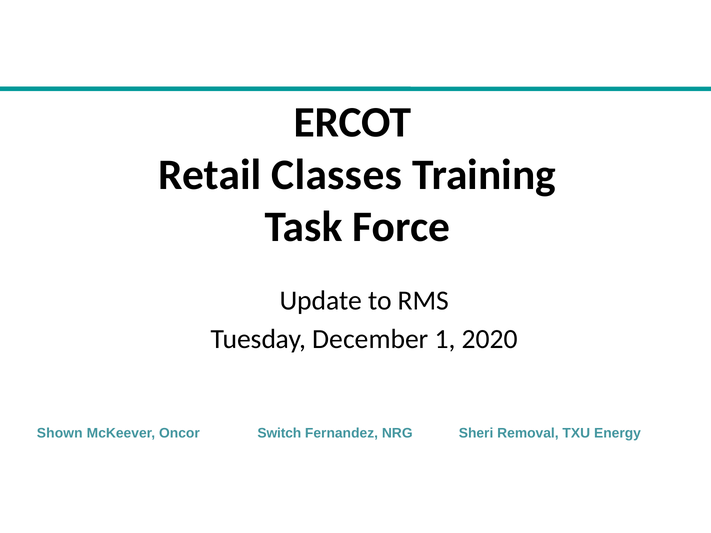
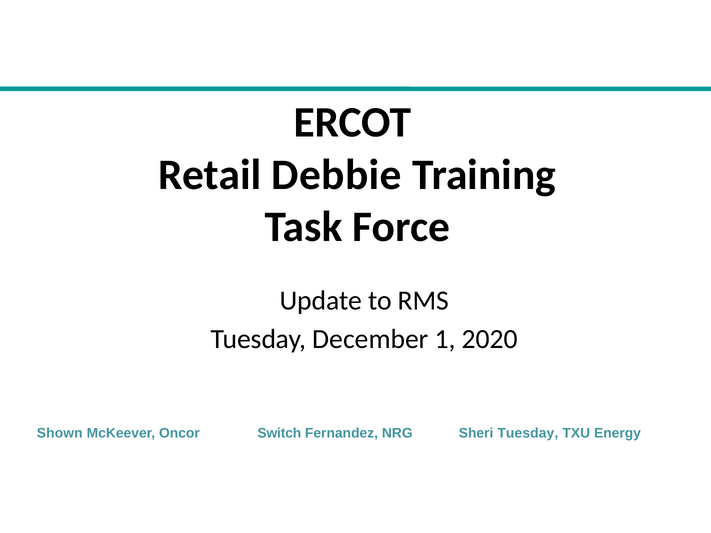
Classes: Classes -> Debbie
Sheri Removal: Removal -> Tuesday
